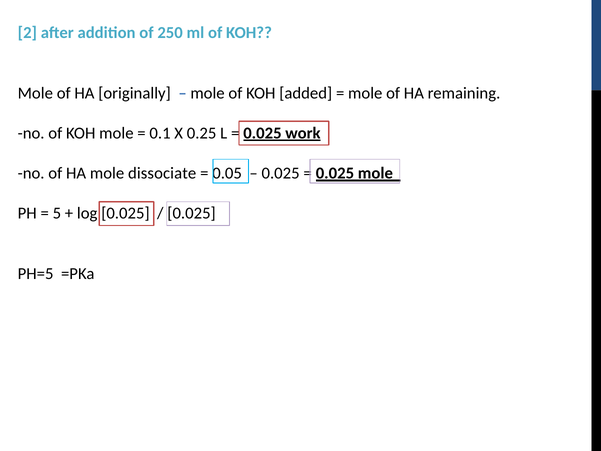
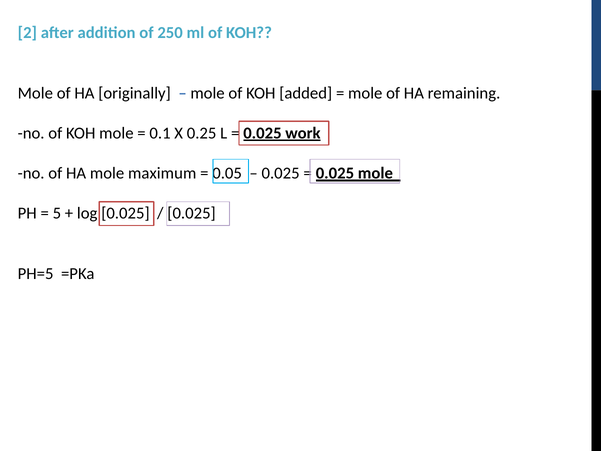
dissociate: dissociate -> maximum
